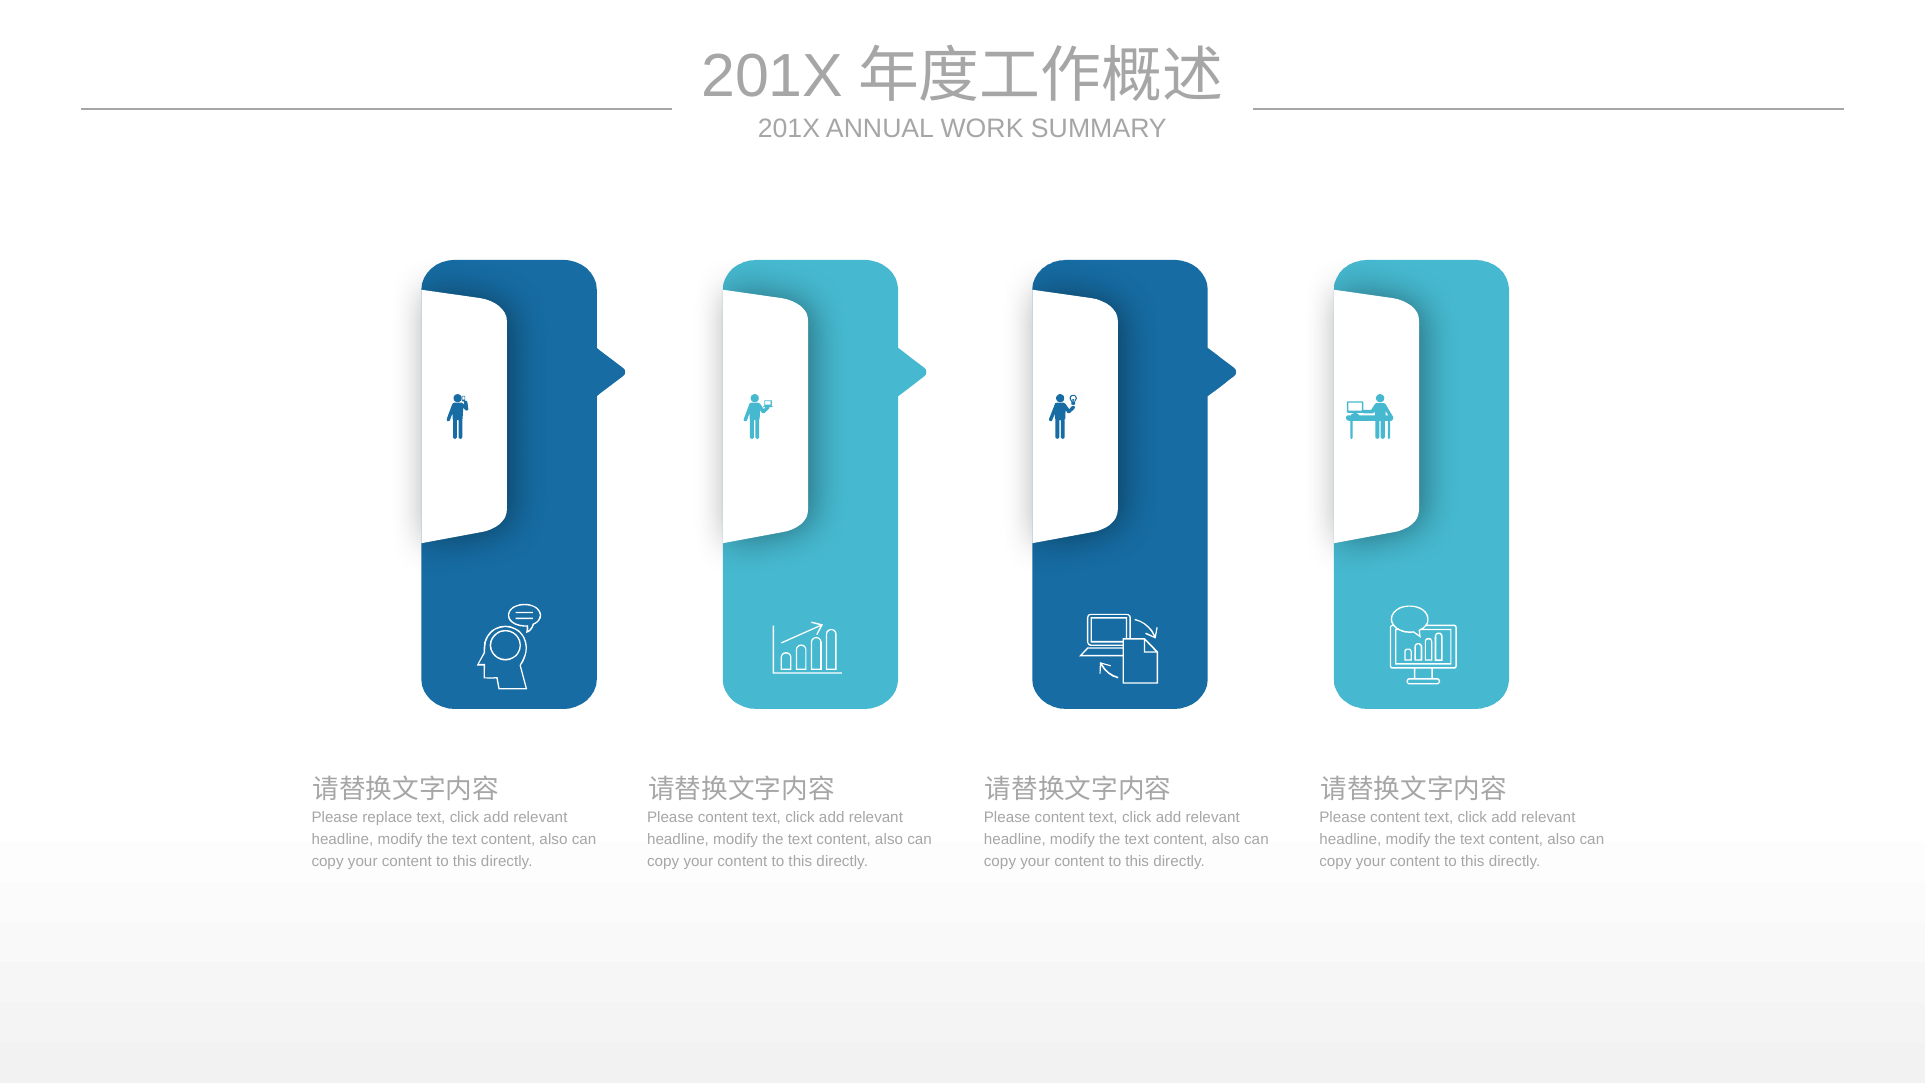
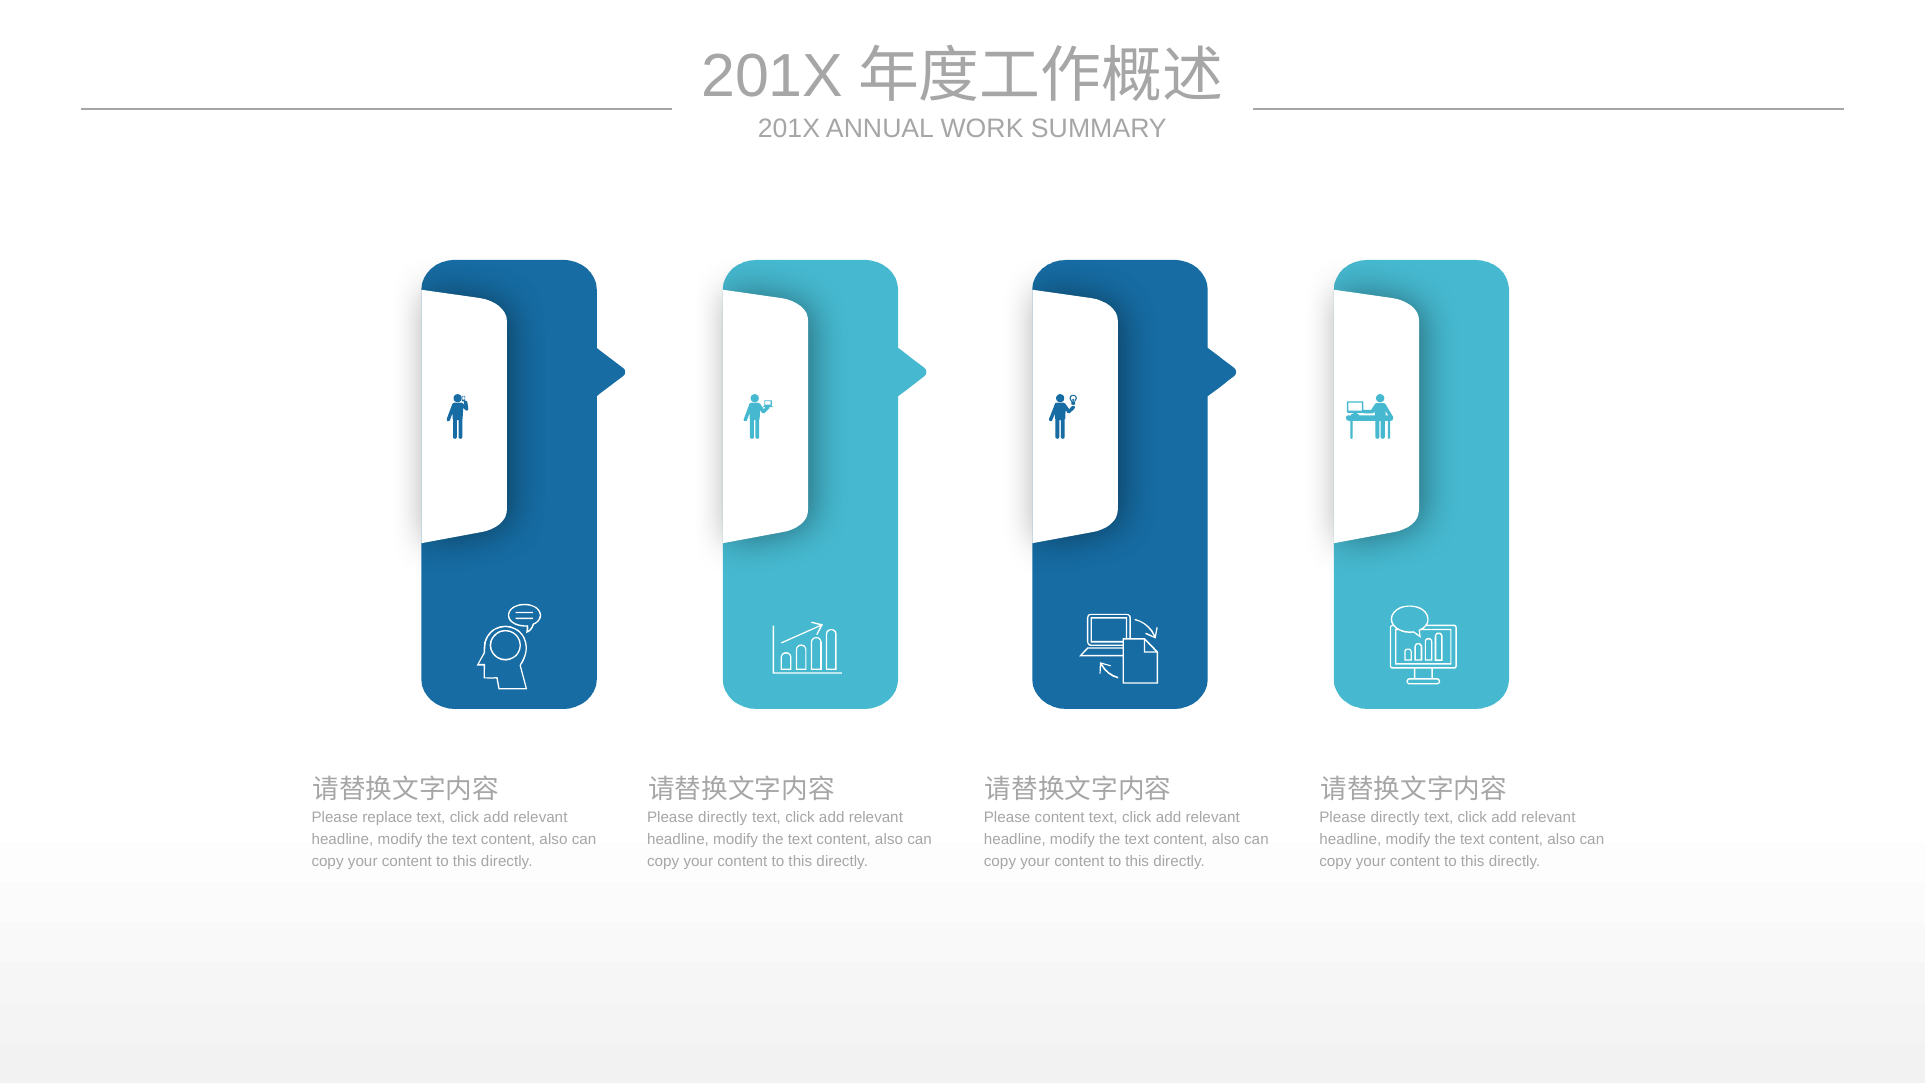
content at (723, 818): content -> directly
content at (1395, 818): content -> directly
